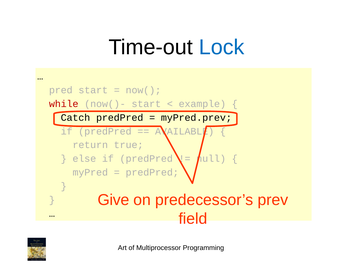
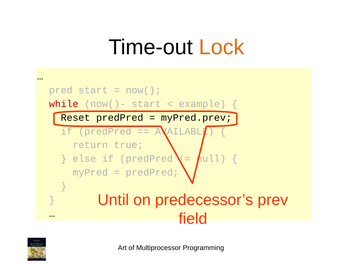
Lock colour: blue -> orange
Catch: Catch -> Reset
Give: Give -> Until
